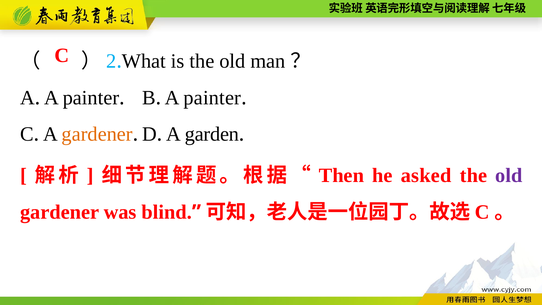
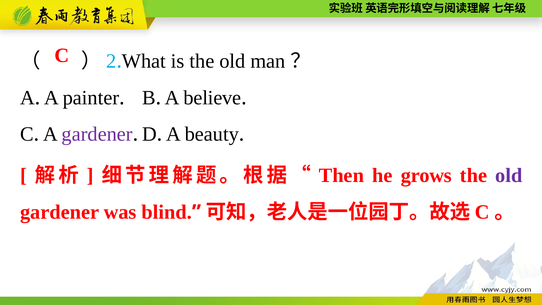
painter at (212, 98): painter -> believe
gardener at (97, 134) colour: orange -> purple
garden: garden -> beauty
asked: asked -> grows
